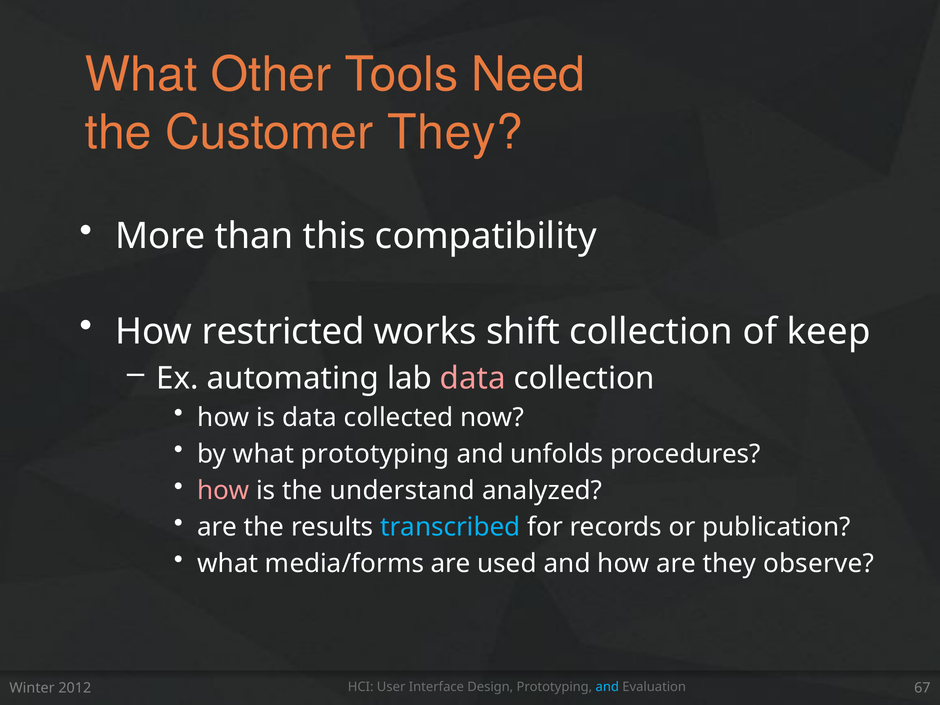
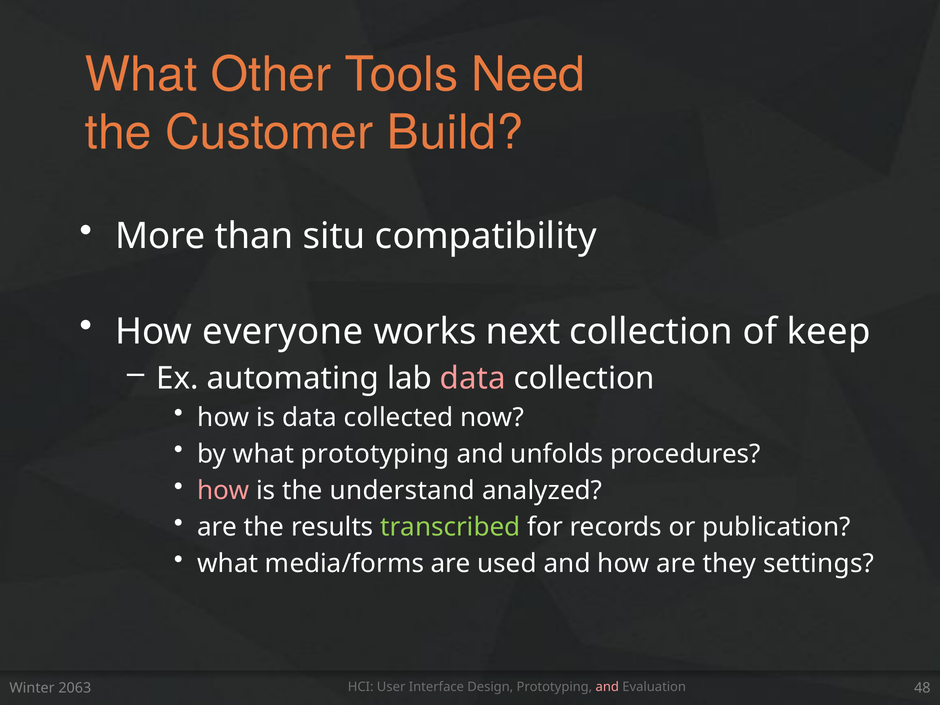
Customer They: They -> Build
this: this -> situ
restricted: restricted -> everyone
shift: shift -> next
transcribed colour: light blue -> light green
observe: observe -> settings
2012: 2012 -> 2063
and at (607, 687) colour: light blue -> pink
67: 67 -> 48
